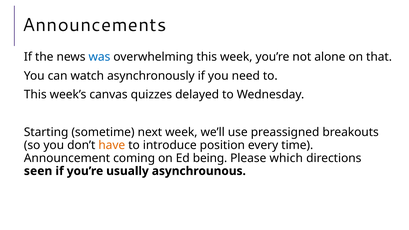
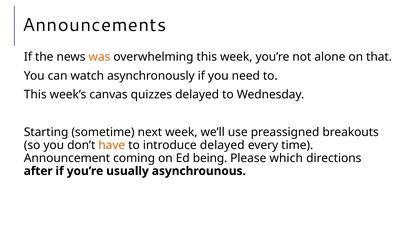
was colour: blue -> orange
introduce position: position -> delayed
seen: seen -> after
